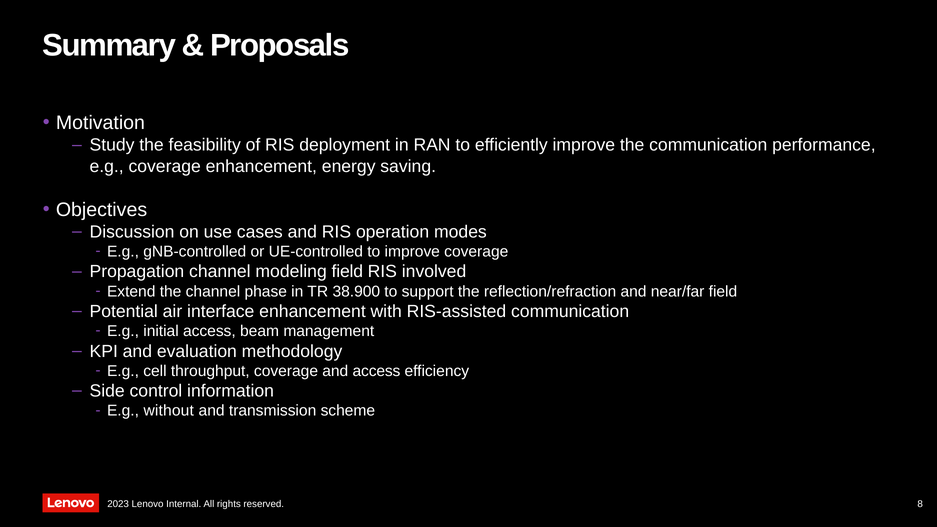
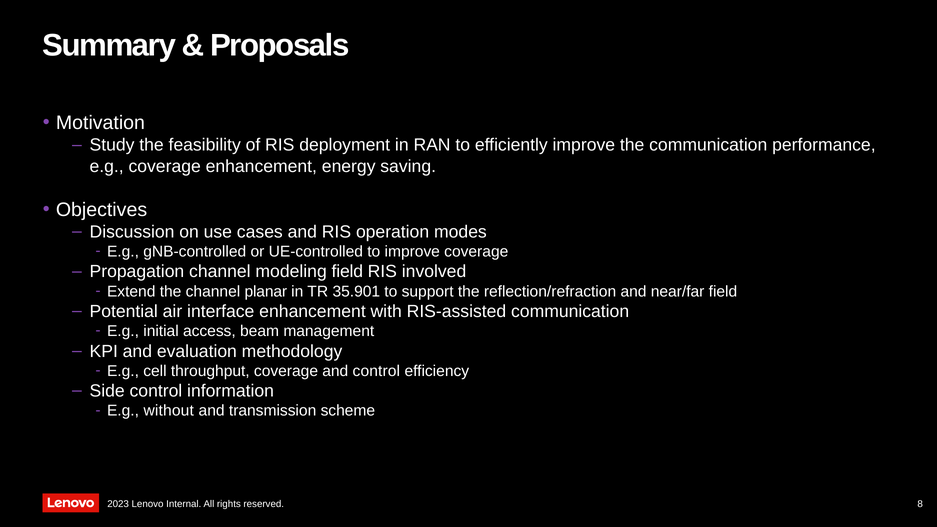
phase: phase -> planar
38.900: 38.900 -> 35.901
and access: access -> control
